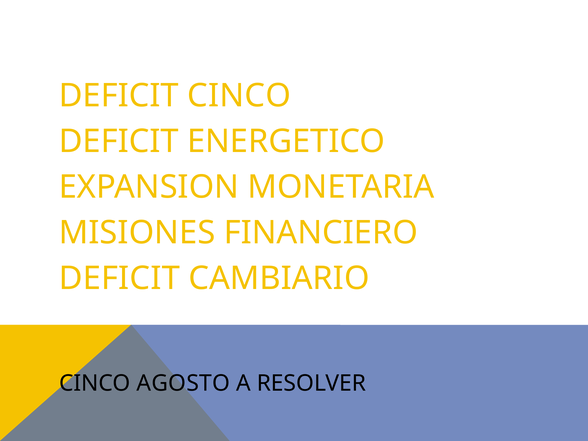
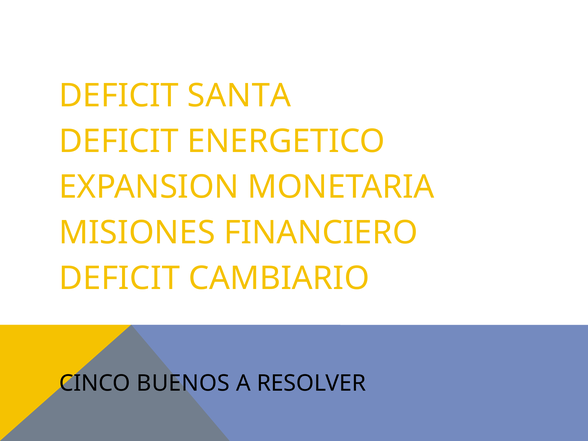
DEFICIT CINCO: CINCO -> SANTA
AGOSTO: AGOSTO -> BUENOS
